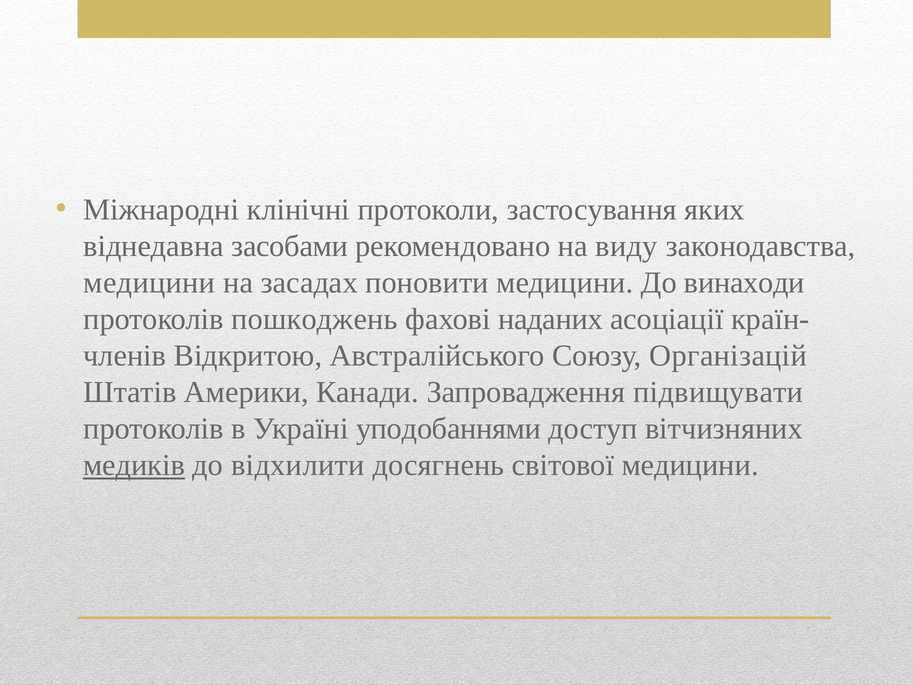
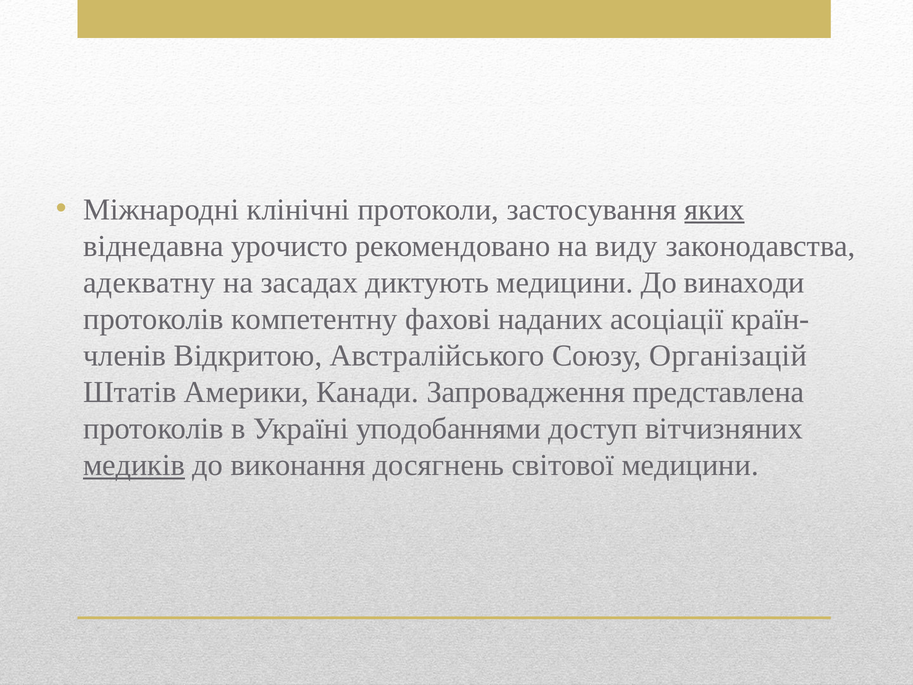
яких underline: none -> present
засобами: засобами -> урочисто
медицини at (149, 283): медицини -> адекватну
поновити: поновити -> диктують
пошкоджень: пошкоджень -> компетентну
підвищувати: підвищувати -> представлена
відхилити: відхилити -> виконання
